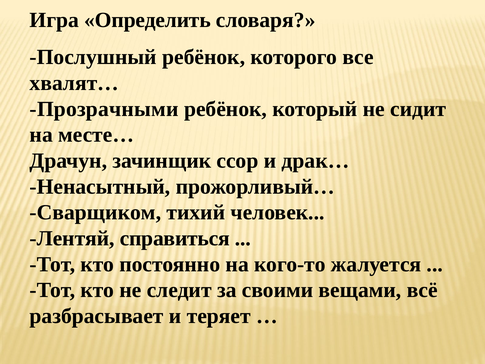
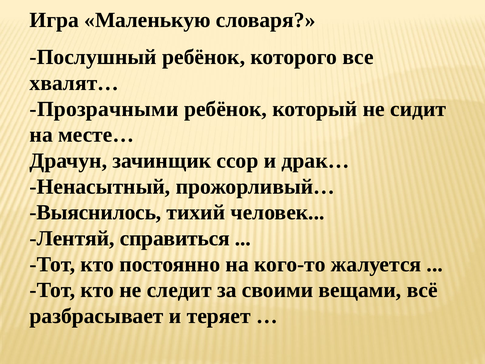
Определить: Определить -> Маленькую
Сварщиком: Сварщиком -> Выяснилось
